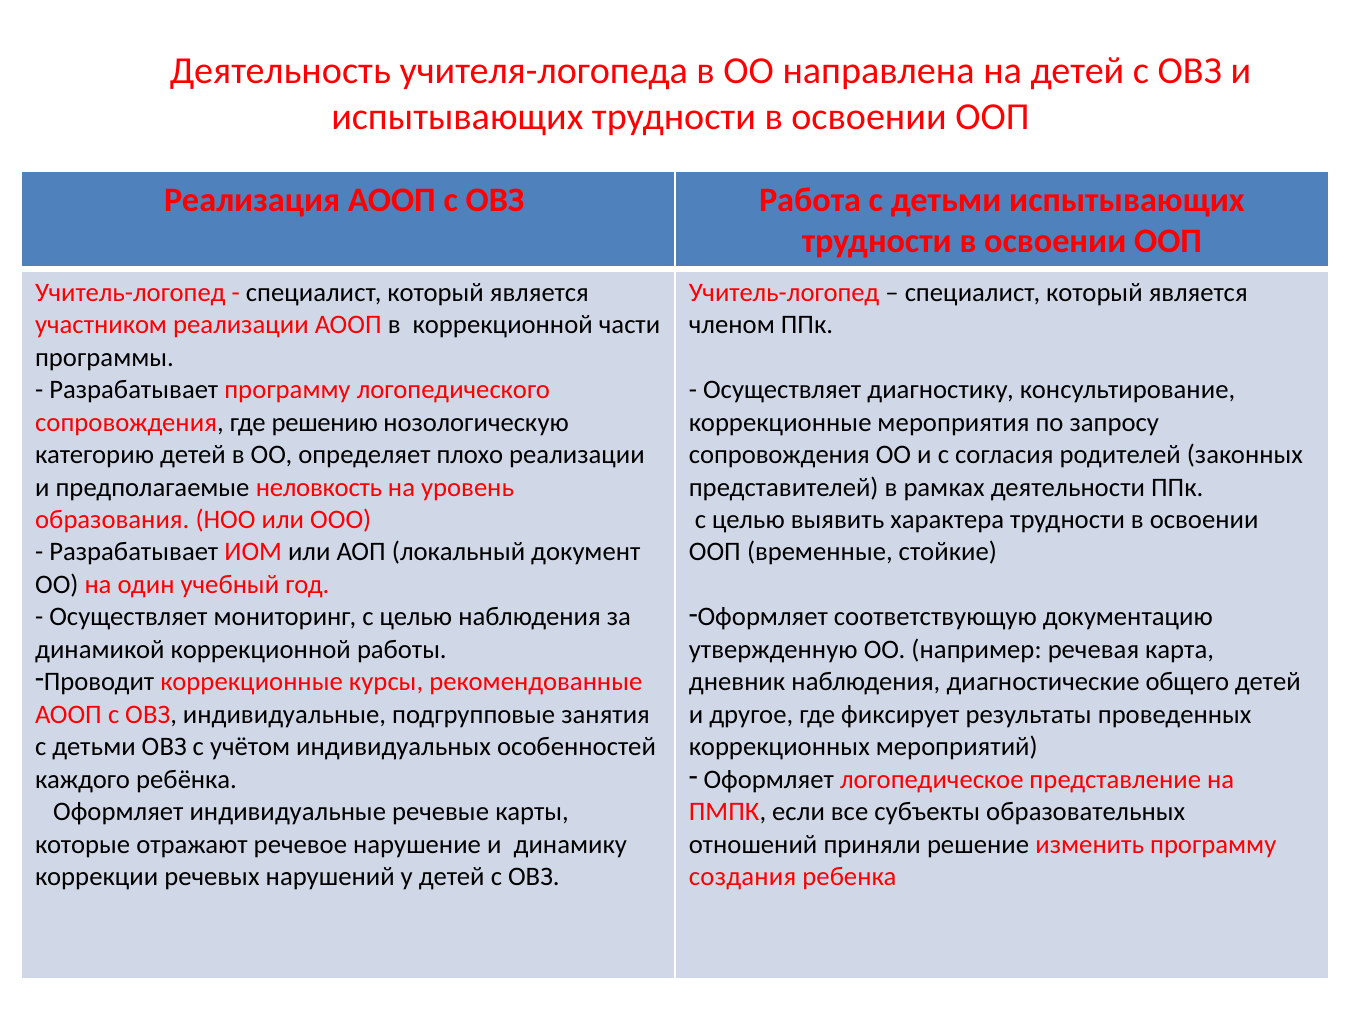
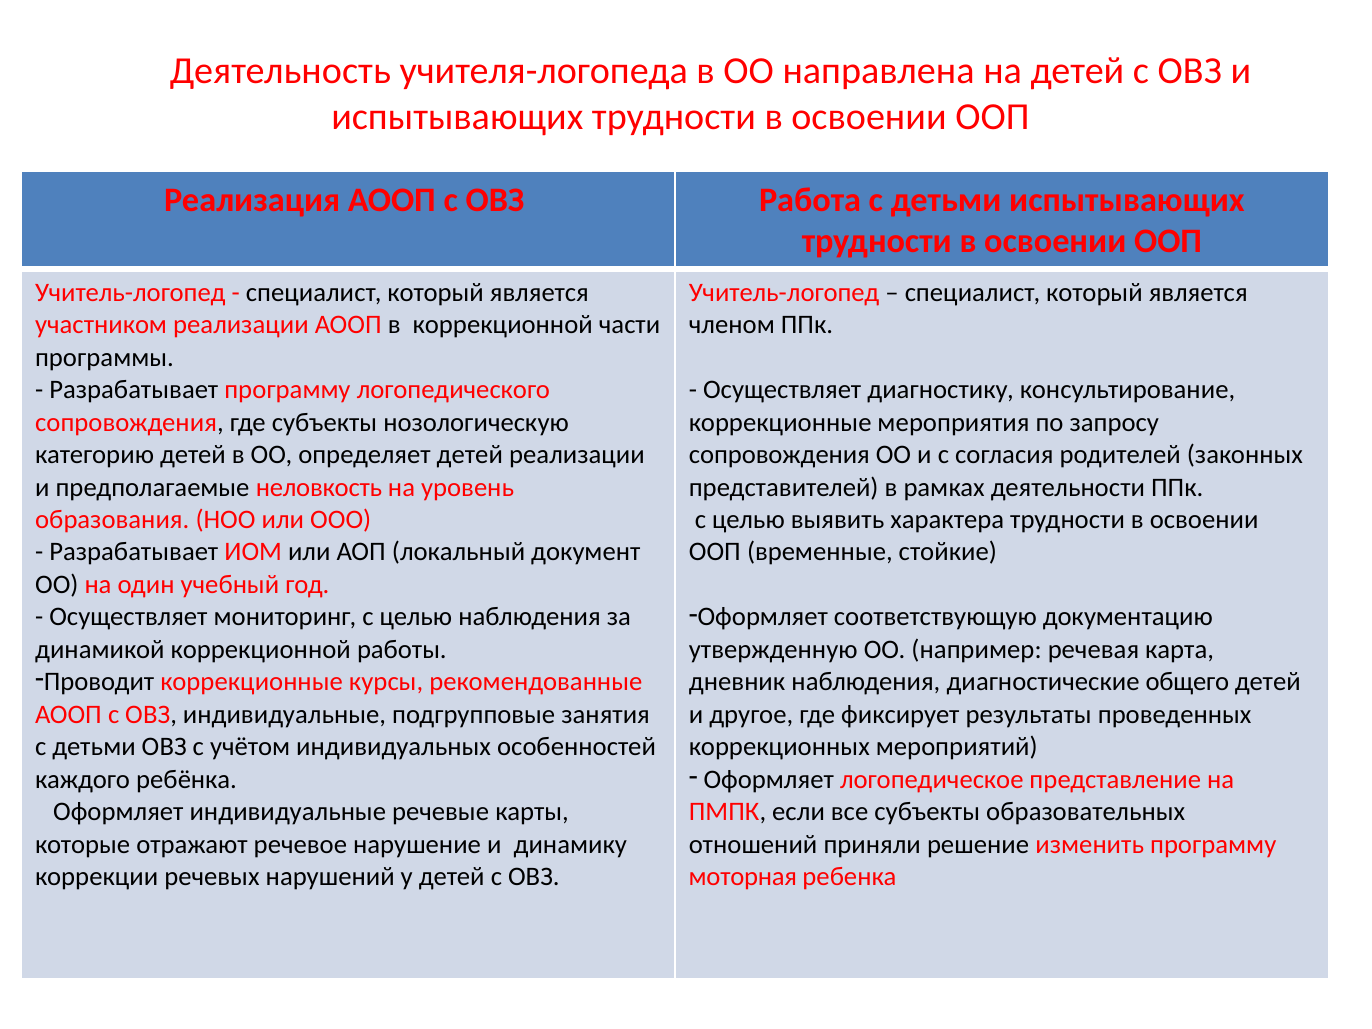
где решению: решению -> субъекты
определяет плохо: плохо -> детей
создания: создания -> моторная
